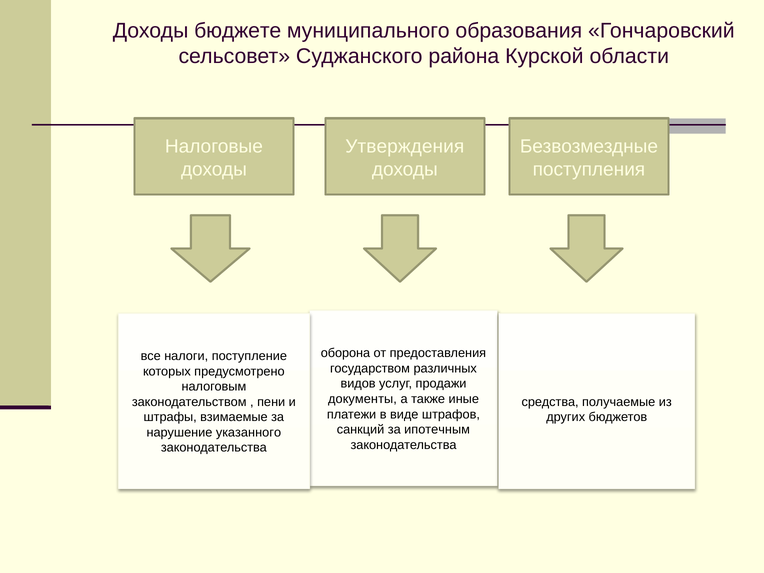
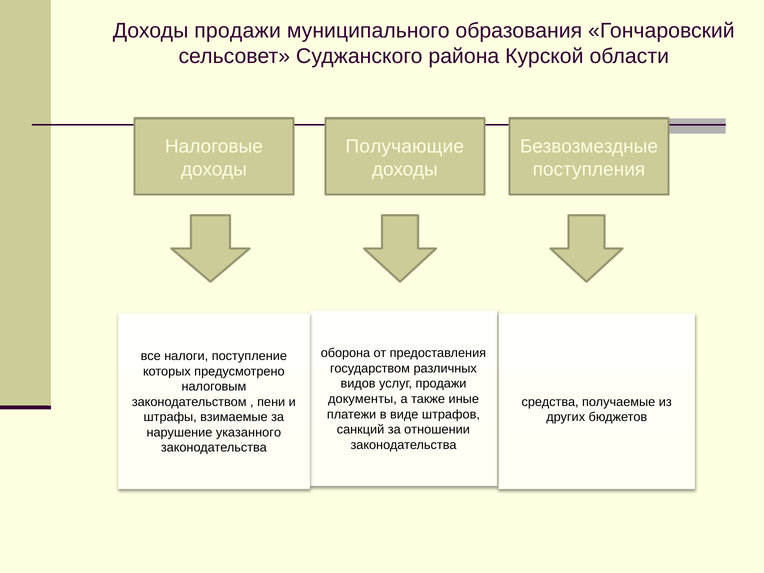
Доходы бюджете: бюджете -> продажи
Утверждения: Утверждения -> Получающие
ипотечным: ипотечным -> отношении
